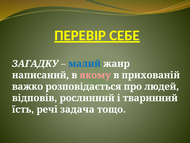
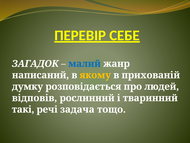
ЗАГАДКУ: ЗАГАДКУ -> ЗАГАДОК
якому colour: pink -> yellow
важко: важко -> думку
їсть: їсть -> такі
